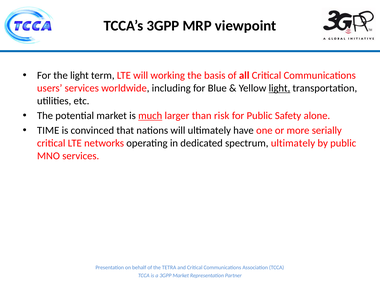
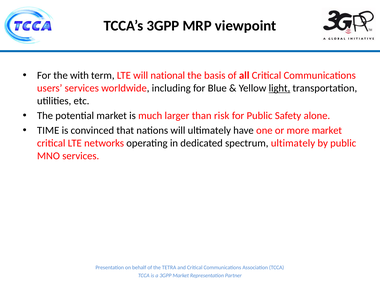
the light: light -> with
working: working -> national
much underline: present -> none
more serially: serially -> market
